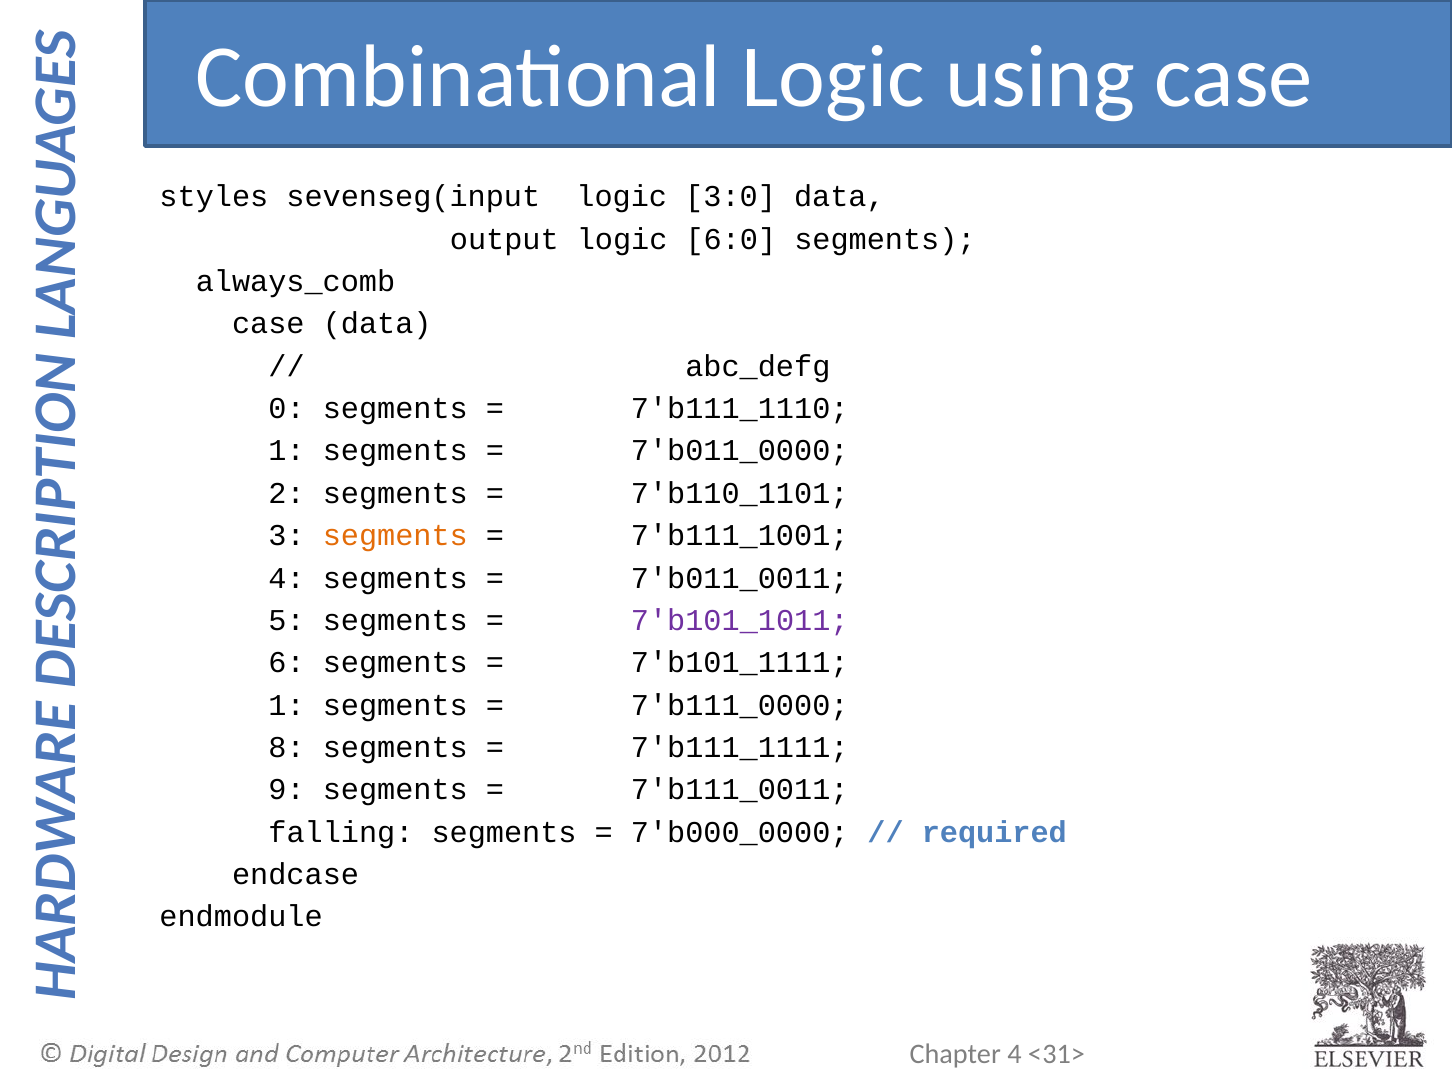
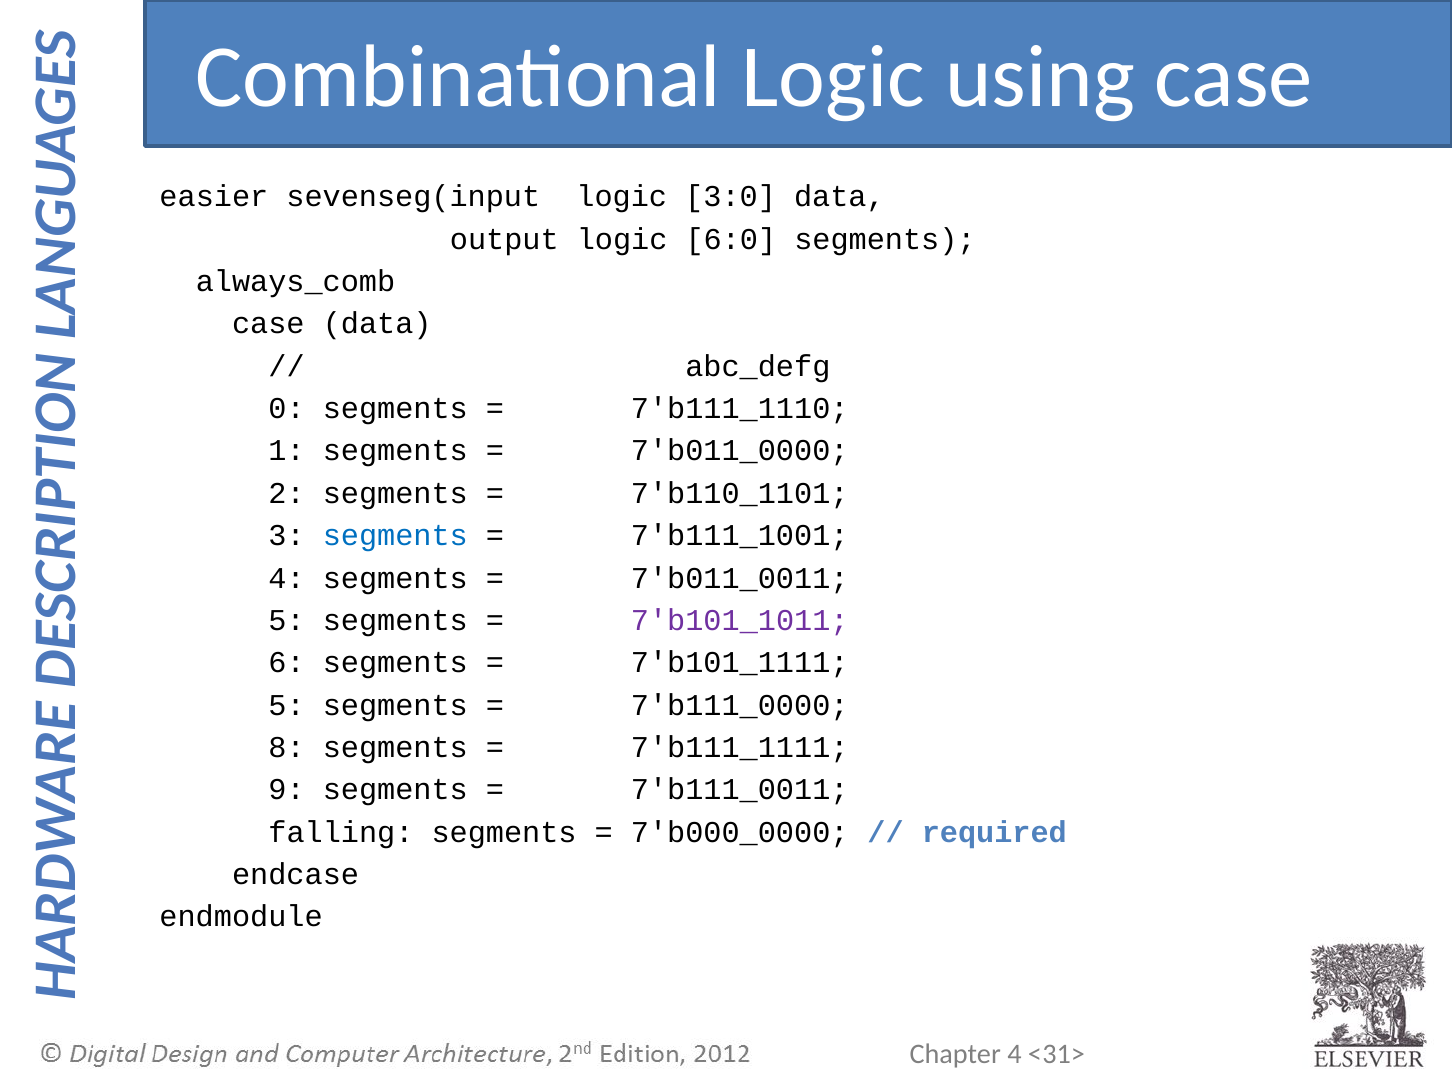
styles: styles -> easier
segments at (395, 536) colour: orange -> blue
1 at (287, 705): 1 -> 5
